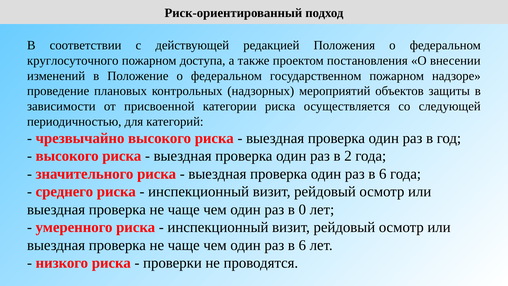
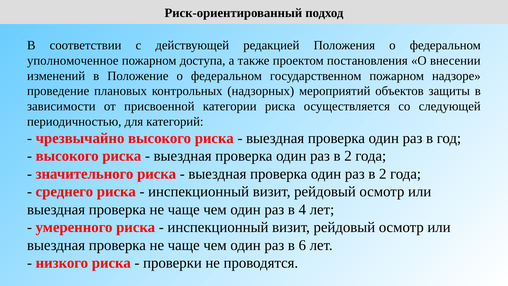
круглосуточного: круглосуточного -> уполномоченное
6 at (383, 174): 6 -> 2
0: 0 -> 4
